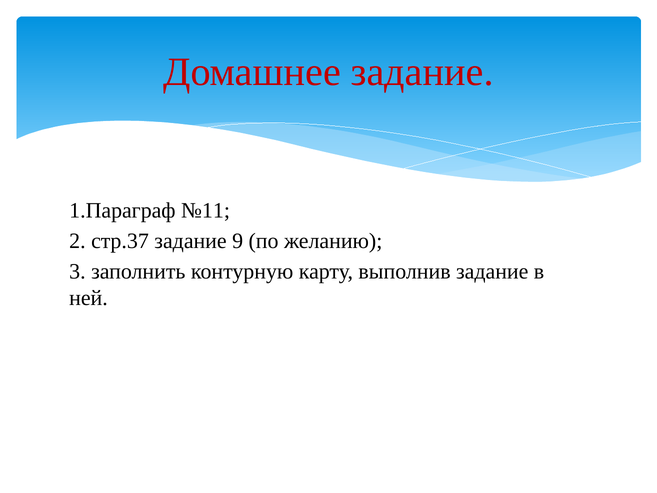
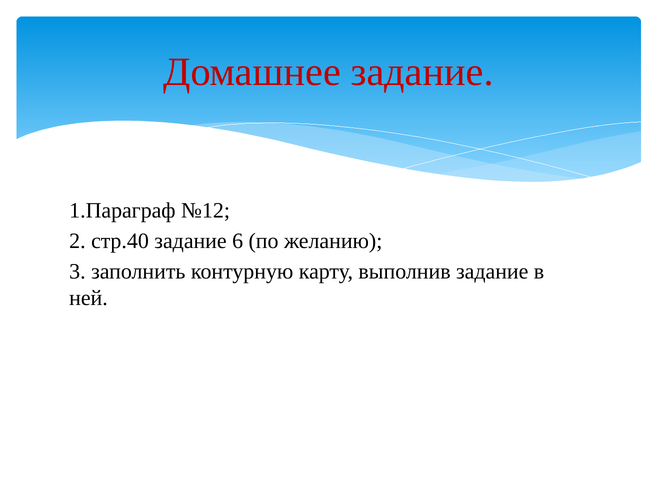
№11: №11 -> №12
стр.37: стр.37 -> стр.40
9: 9 -> 6
